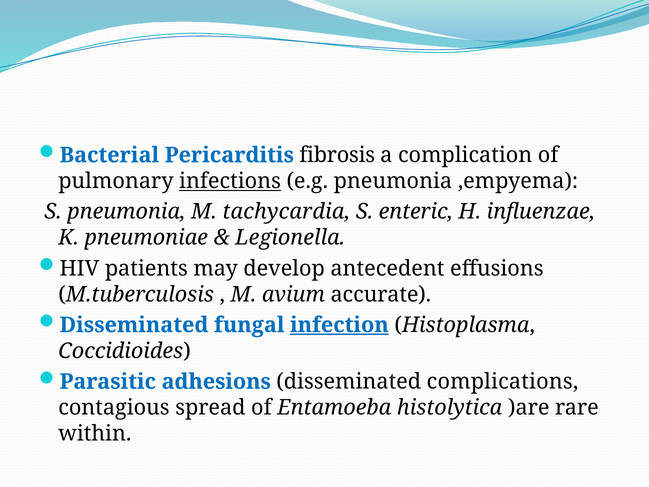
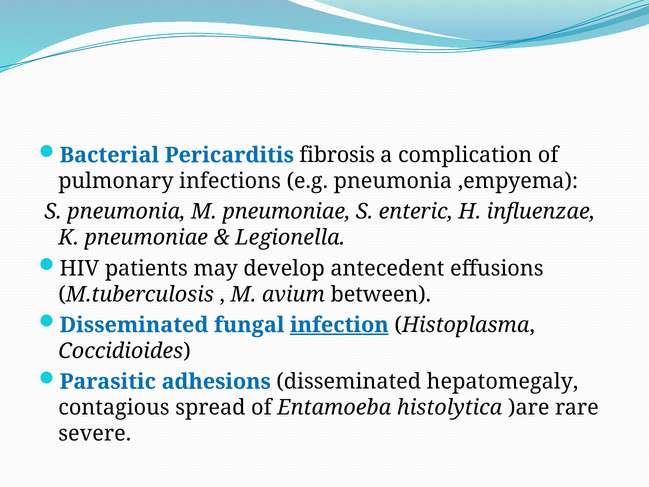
infections underline: present -> none
M tachycardia: tachycardia -> pneumoniae
accurate: accurate -> between
complications: complications -> hepatomegaly
within: within -> severe
